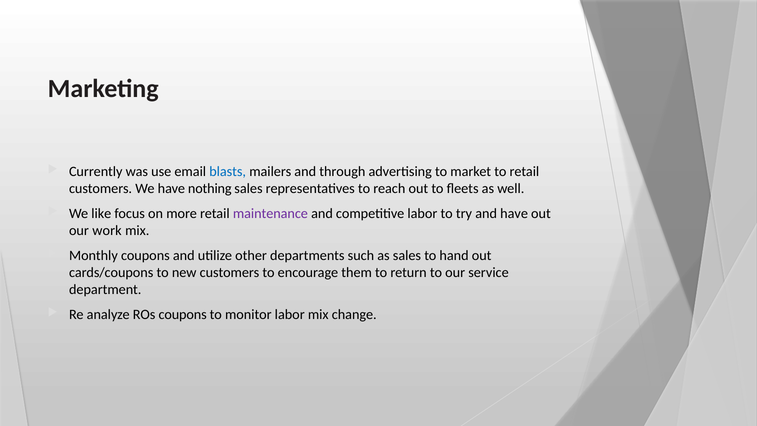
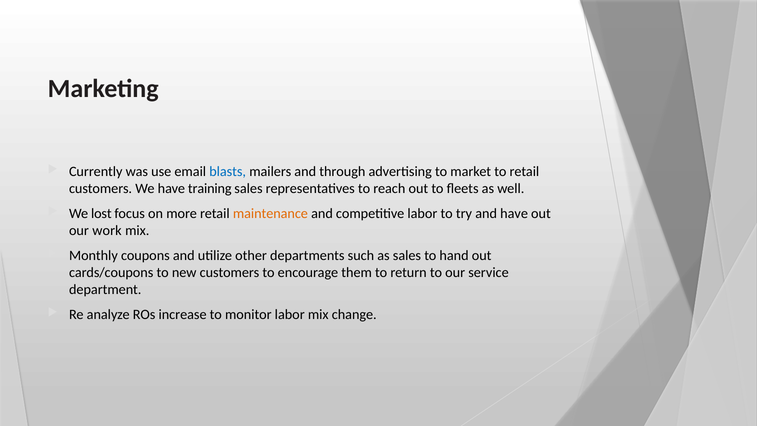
nothing: nothing -> training
like: like -> lost
maintenance colour: purple -> orange
ROs coupons: coupons -> increase
